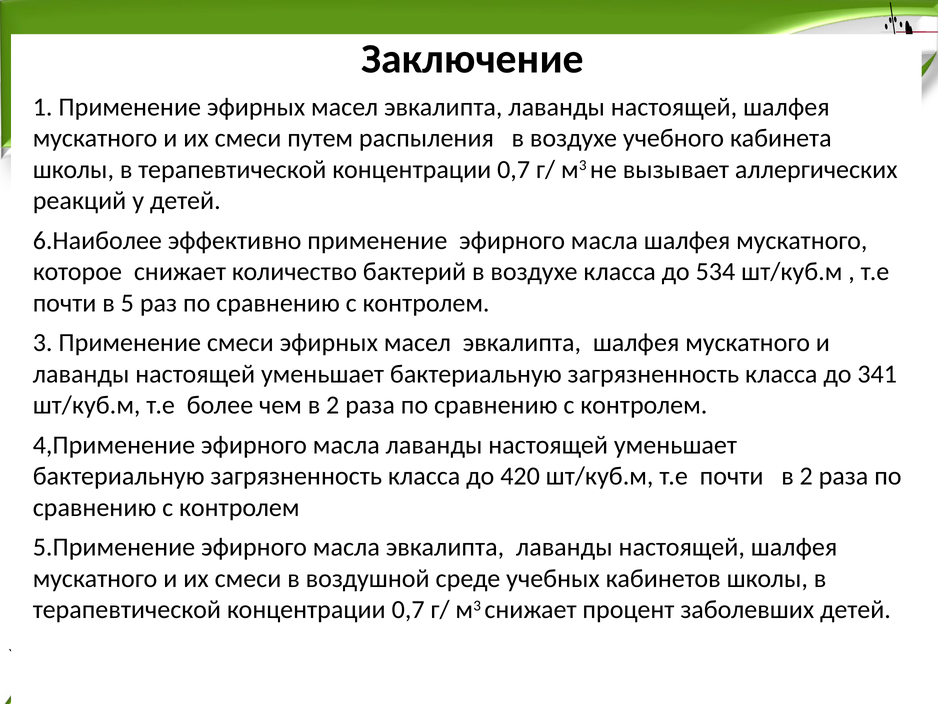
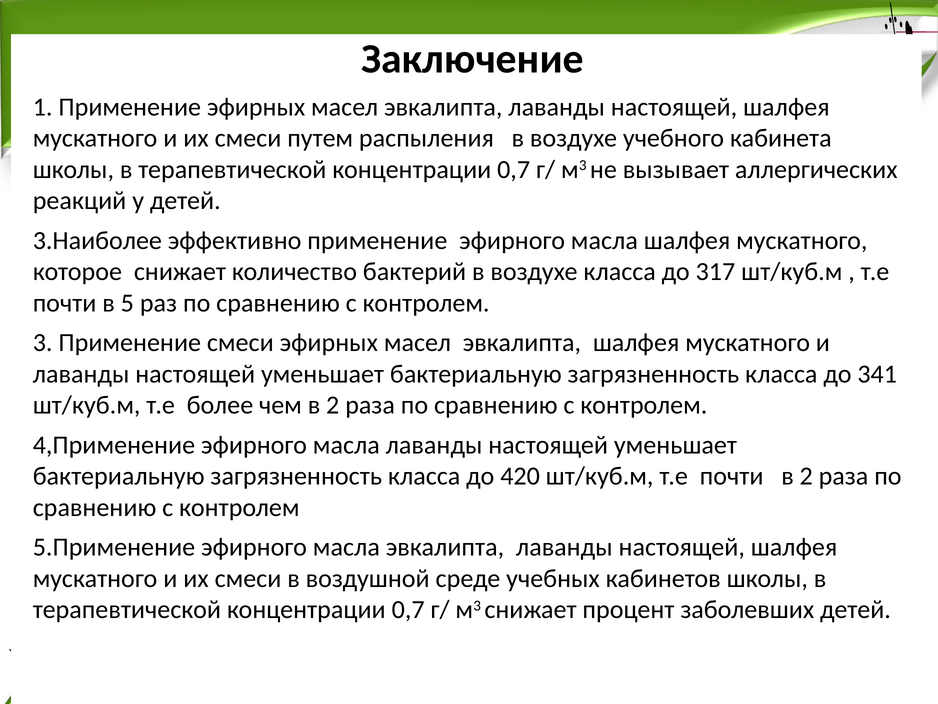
6.Наиболее: 6.Наиболее -> 3.Наиболее
534: 534 -> 317
